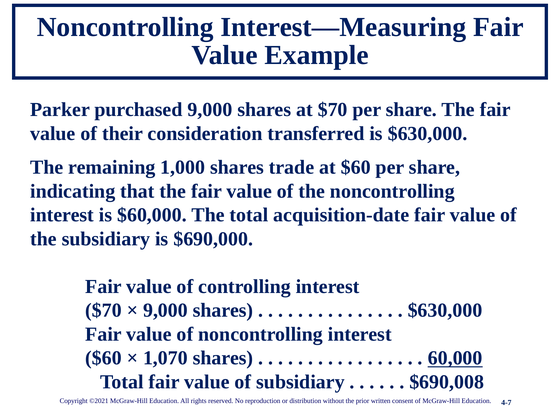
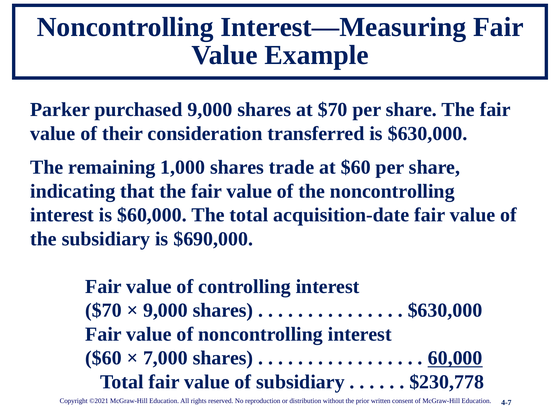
1,070: 1,070 -> 7,000
$690,008: $690,008 -> $230,778
